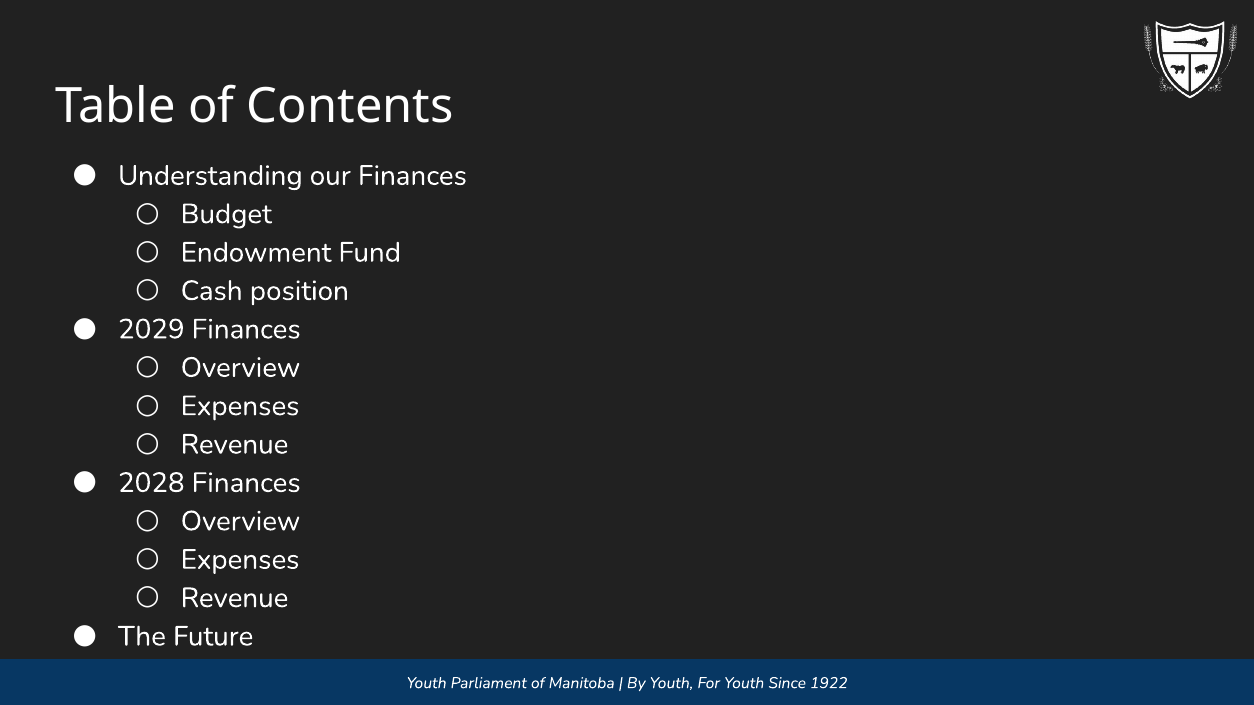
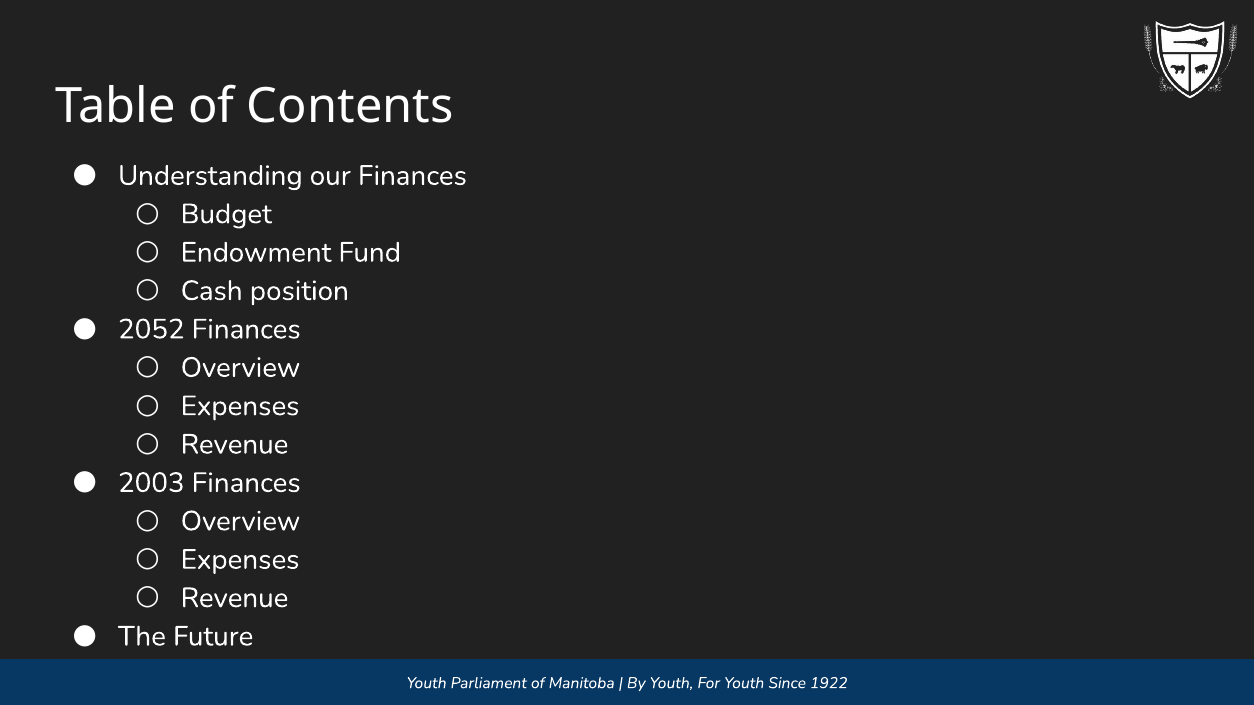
2029: 2029 -> 2052
2028: 2028 -> 2003
